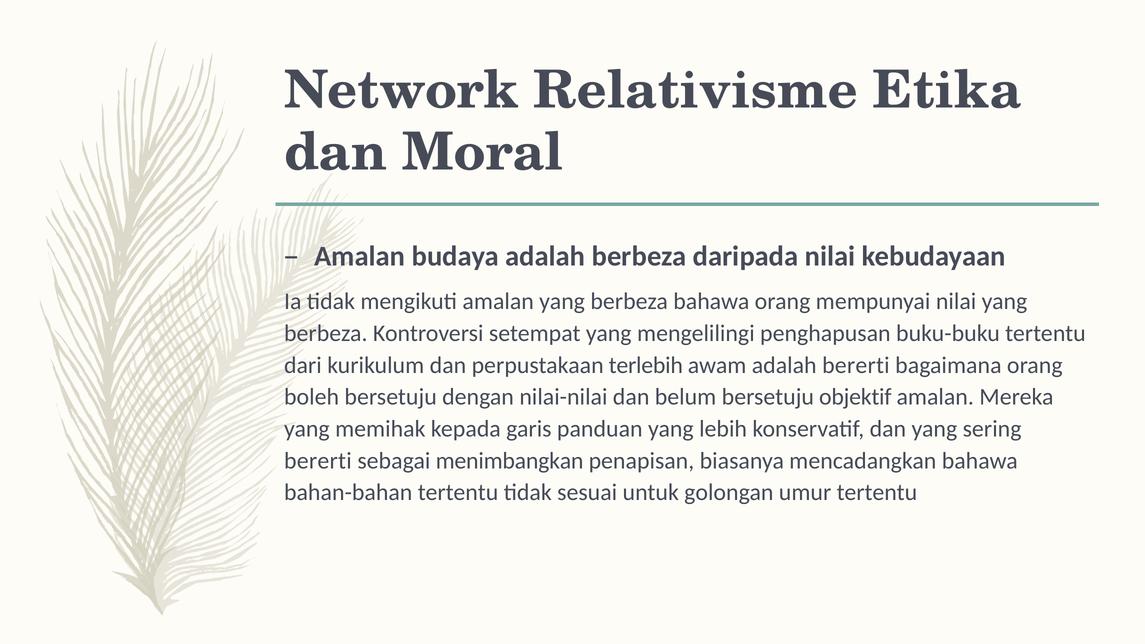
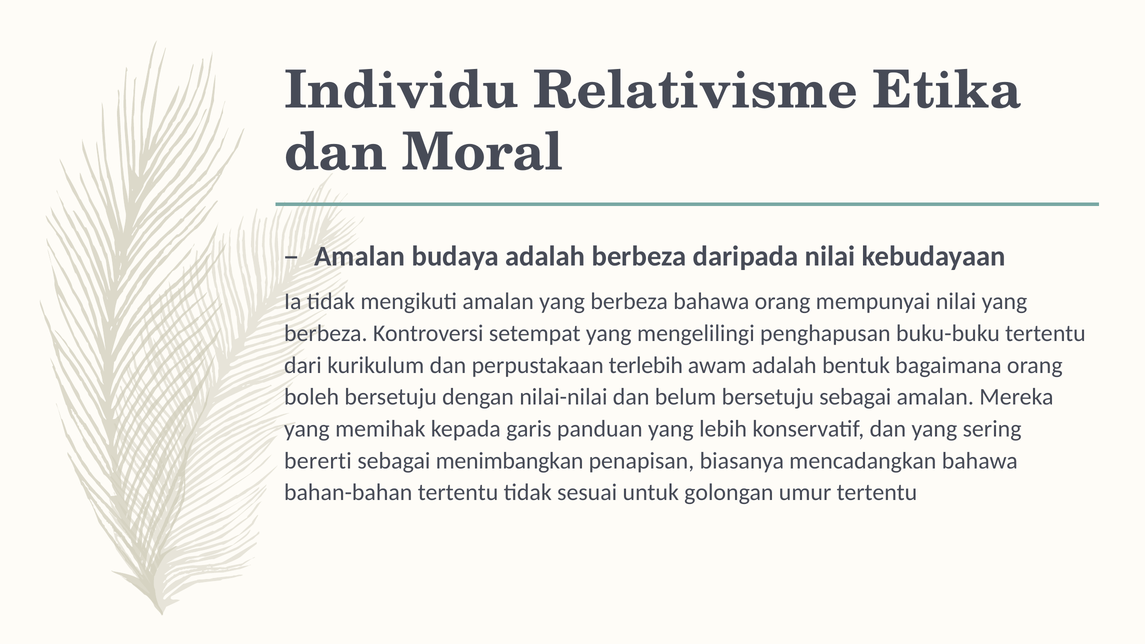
Network: Network -> Individu
adalah bererti: bererti -> bentuk
bersetuju objektif: objektif -> sebagai
